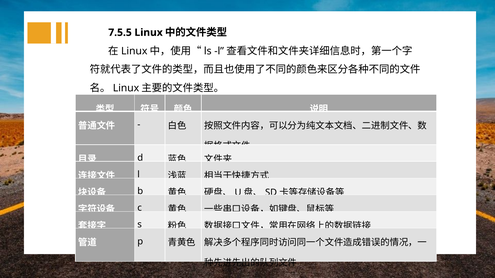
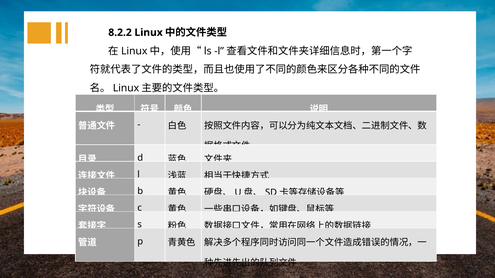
7.5.5: 7.5.5 -> 8.2.2
